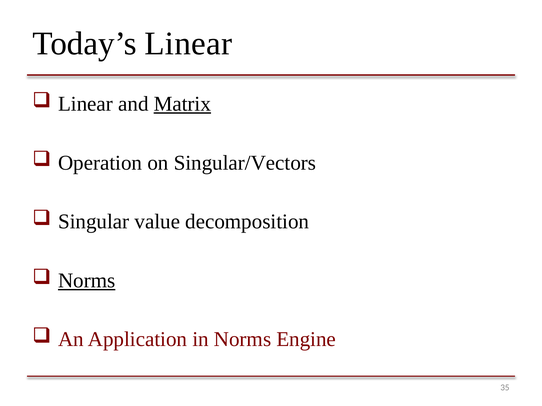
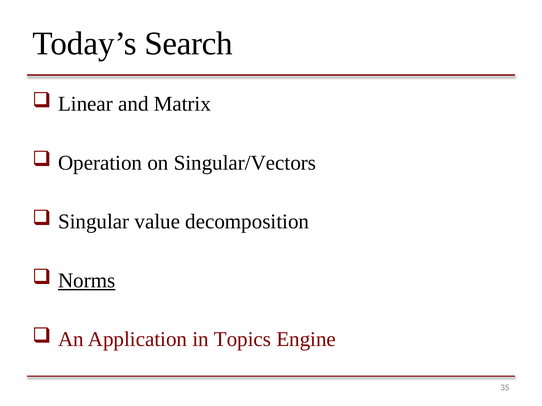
Today’s Linear: Linear -> Search
Matrix underline: present -> none
in Norms: Norms -> Topics
